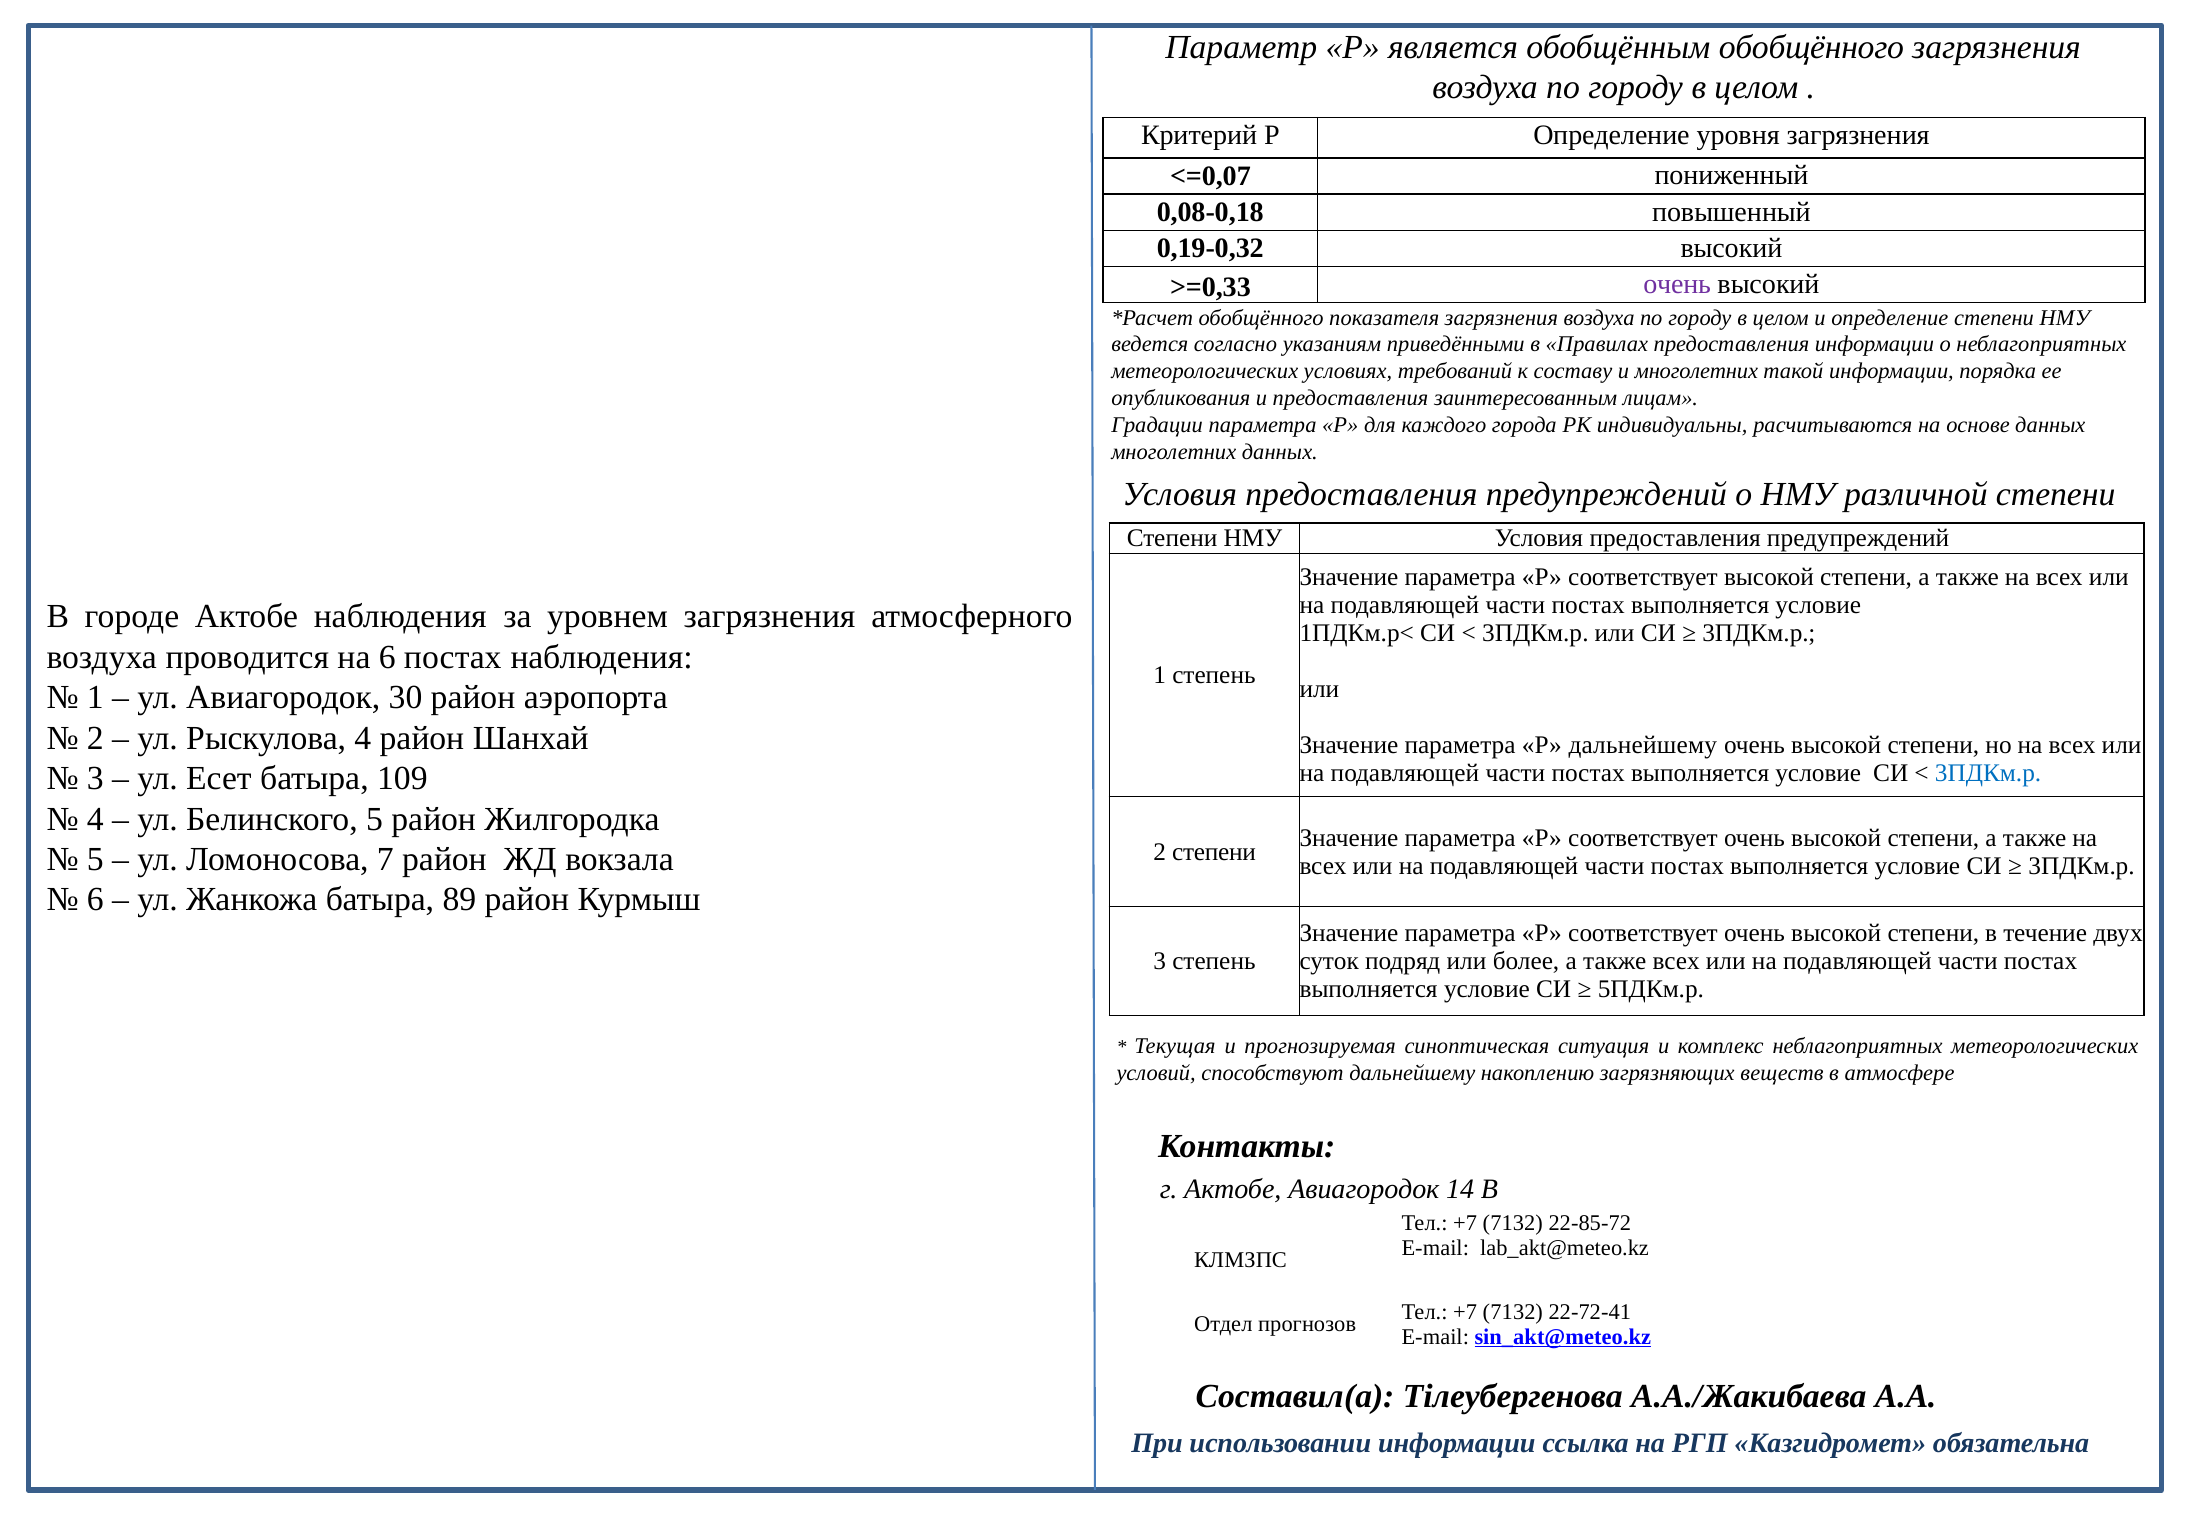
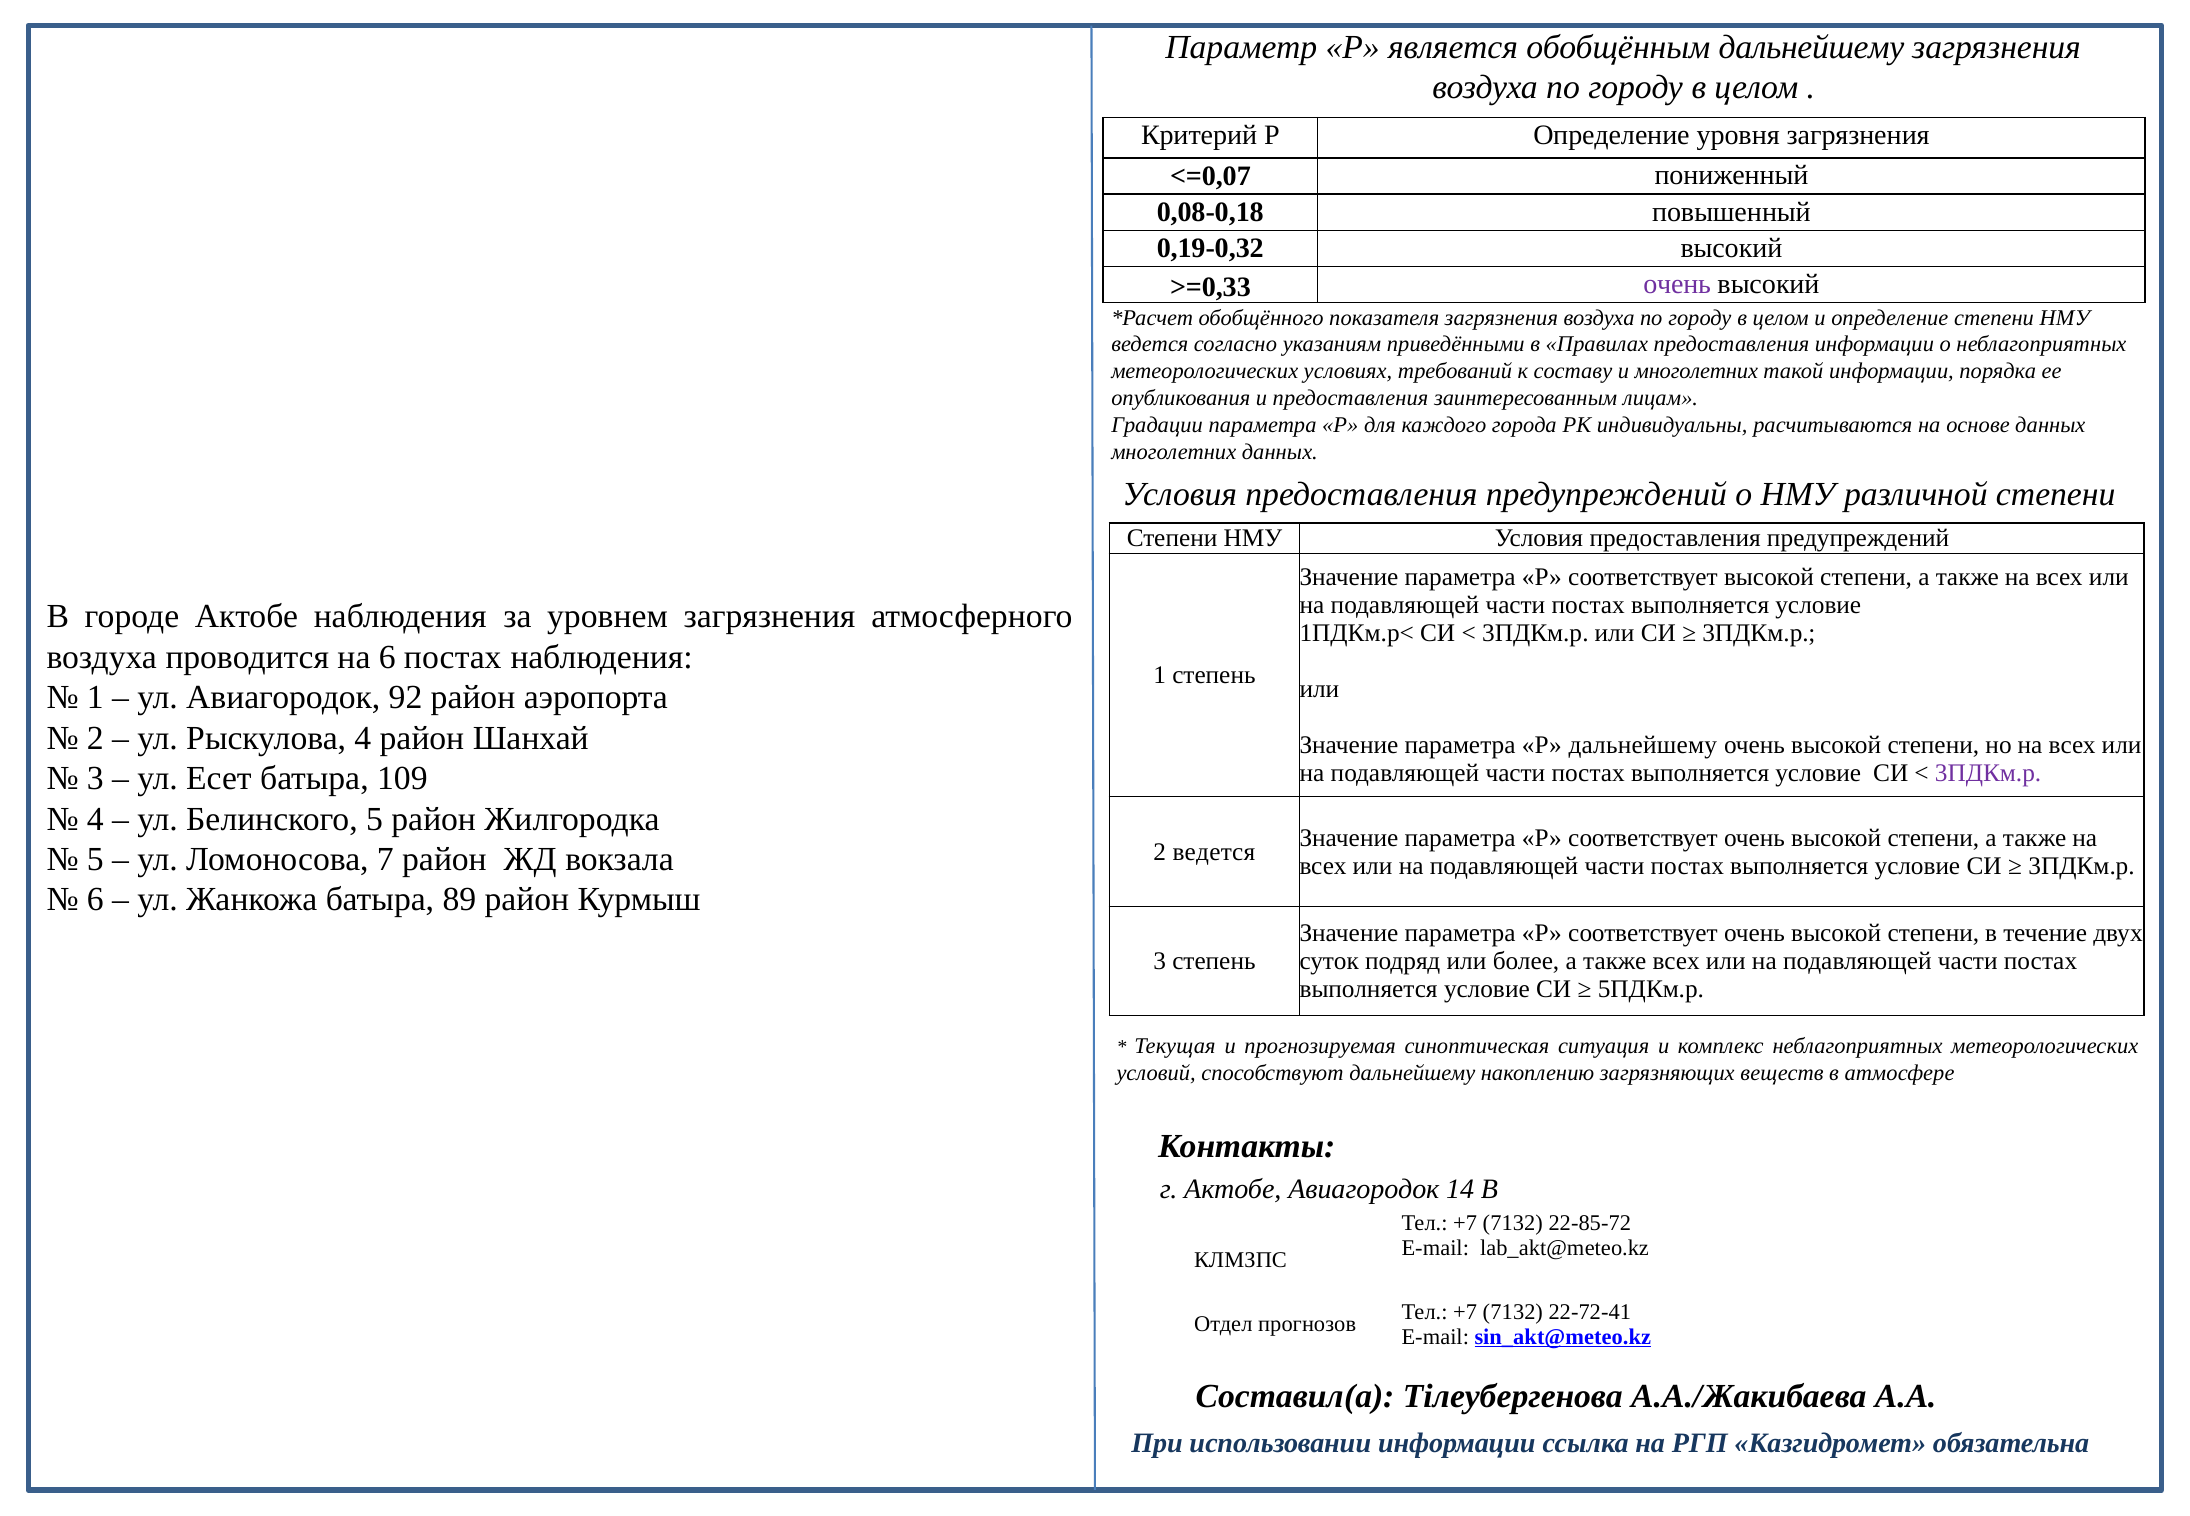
обобщённым обобщённого: обобщённого -> дальнейшему
30: 30 -> 92
3ПДКм.р at (1988, 774) colour: blue -> purple
2 степени: степени -> ведется
